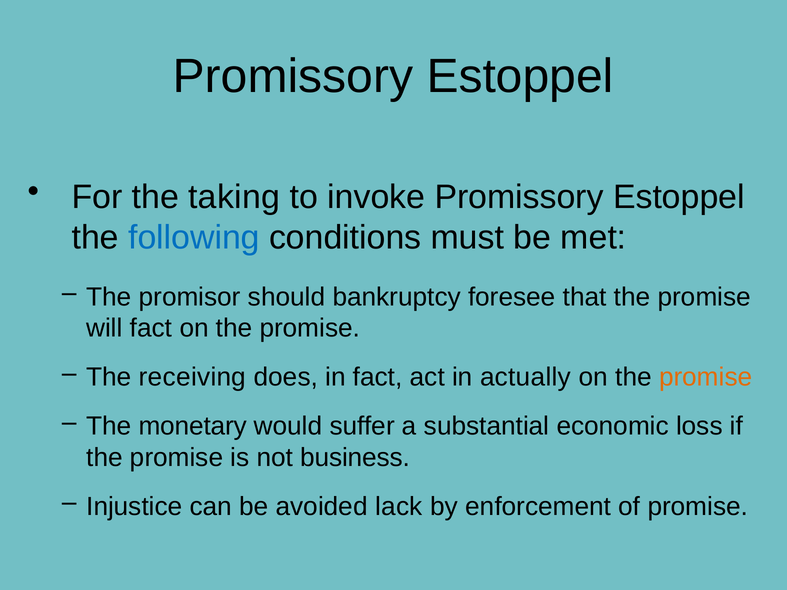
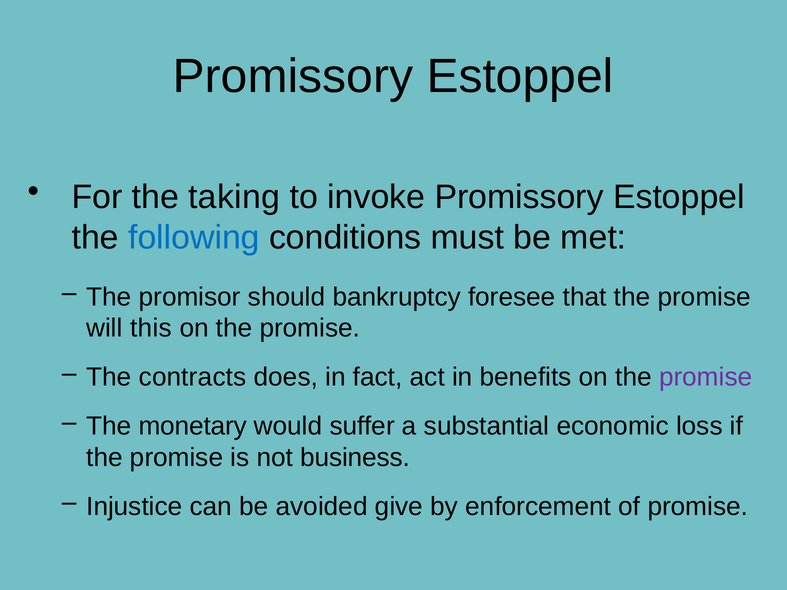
will fact: fact -> this
receiving: receiving -> contracts
actually: actually -> benefits
promise at (706, 377) colour: orange -> purple
lack: lack -> give
